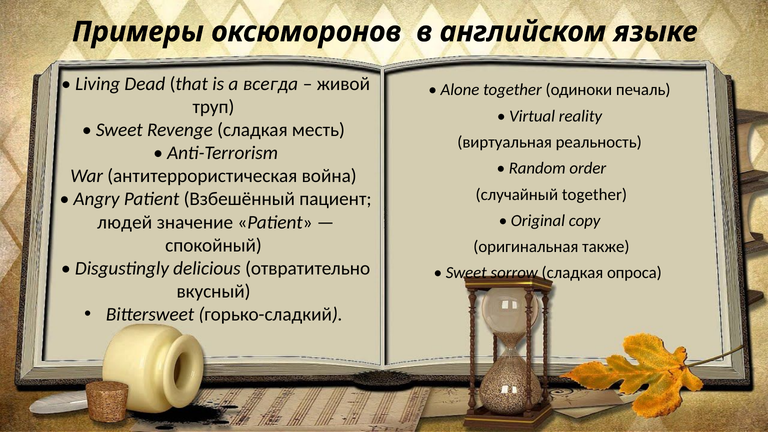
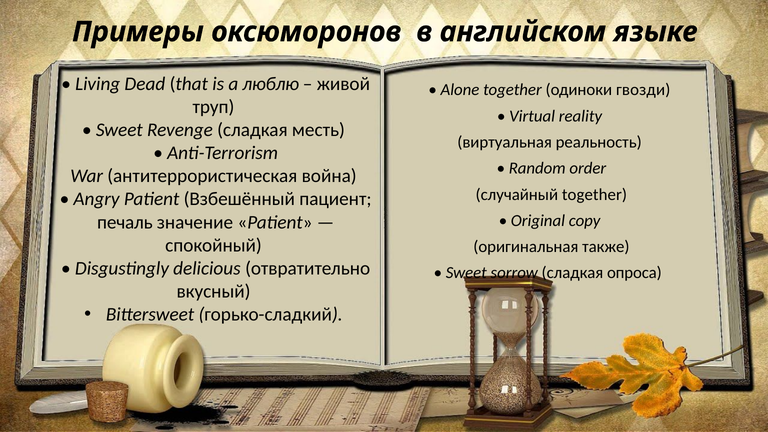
всегда: всегда -> люблю
печаль: печаль -> гвозди
людей: людей -> печаль
